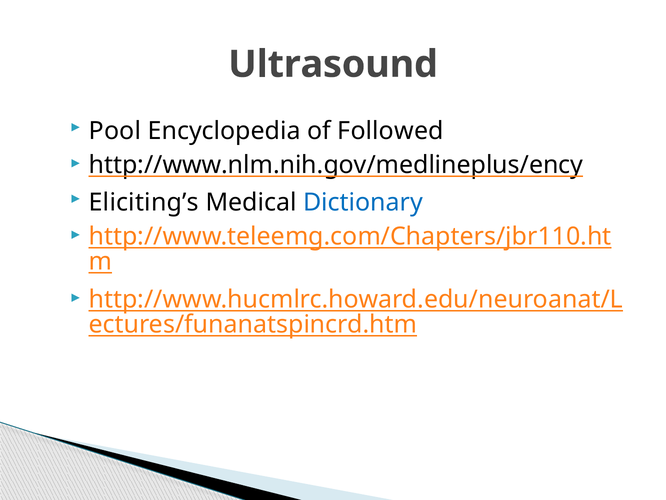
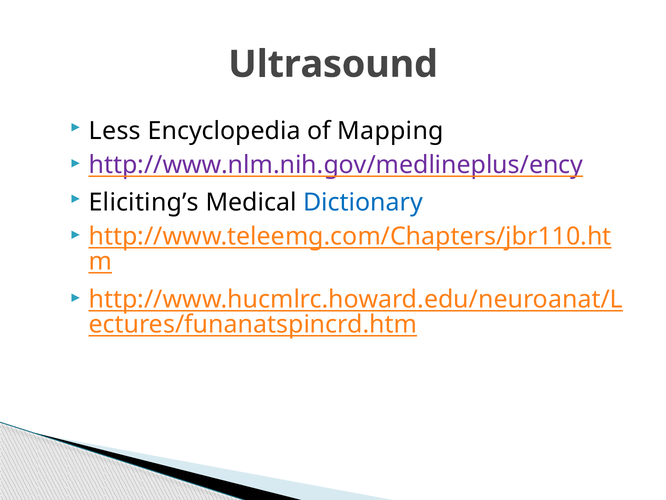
Pool: Pool -> Less
Followed: Followed -> Mapping
http://www.nlm.nih.gov/medlineplus/ency colour: black -> purple
